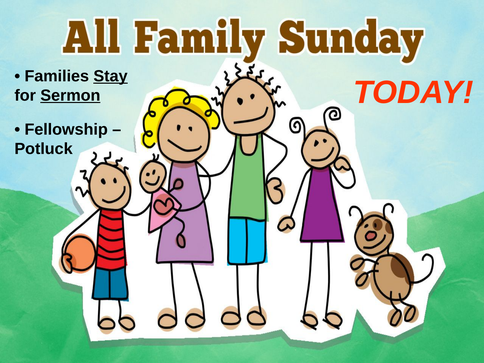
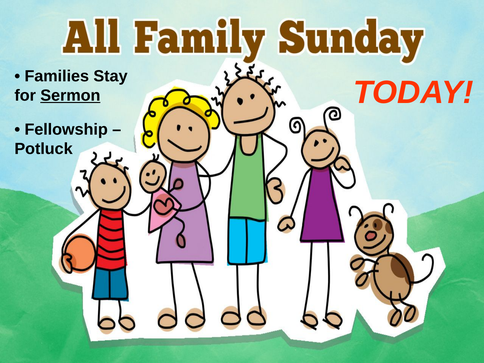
Stay underline: present -> none
